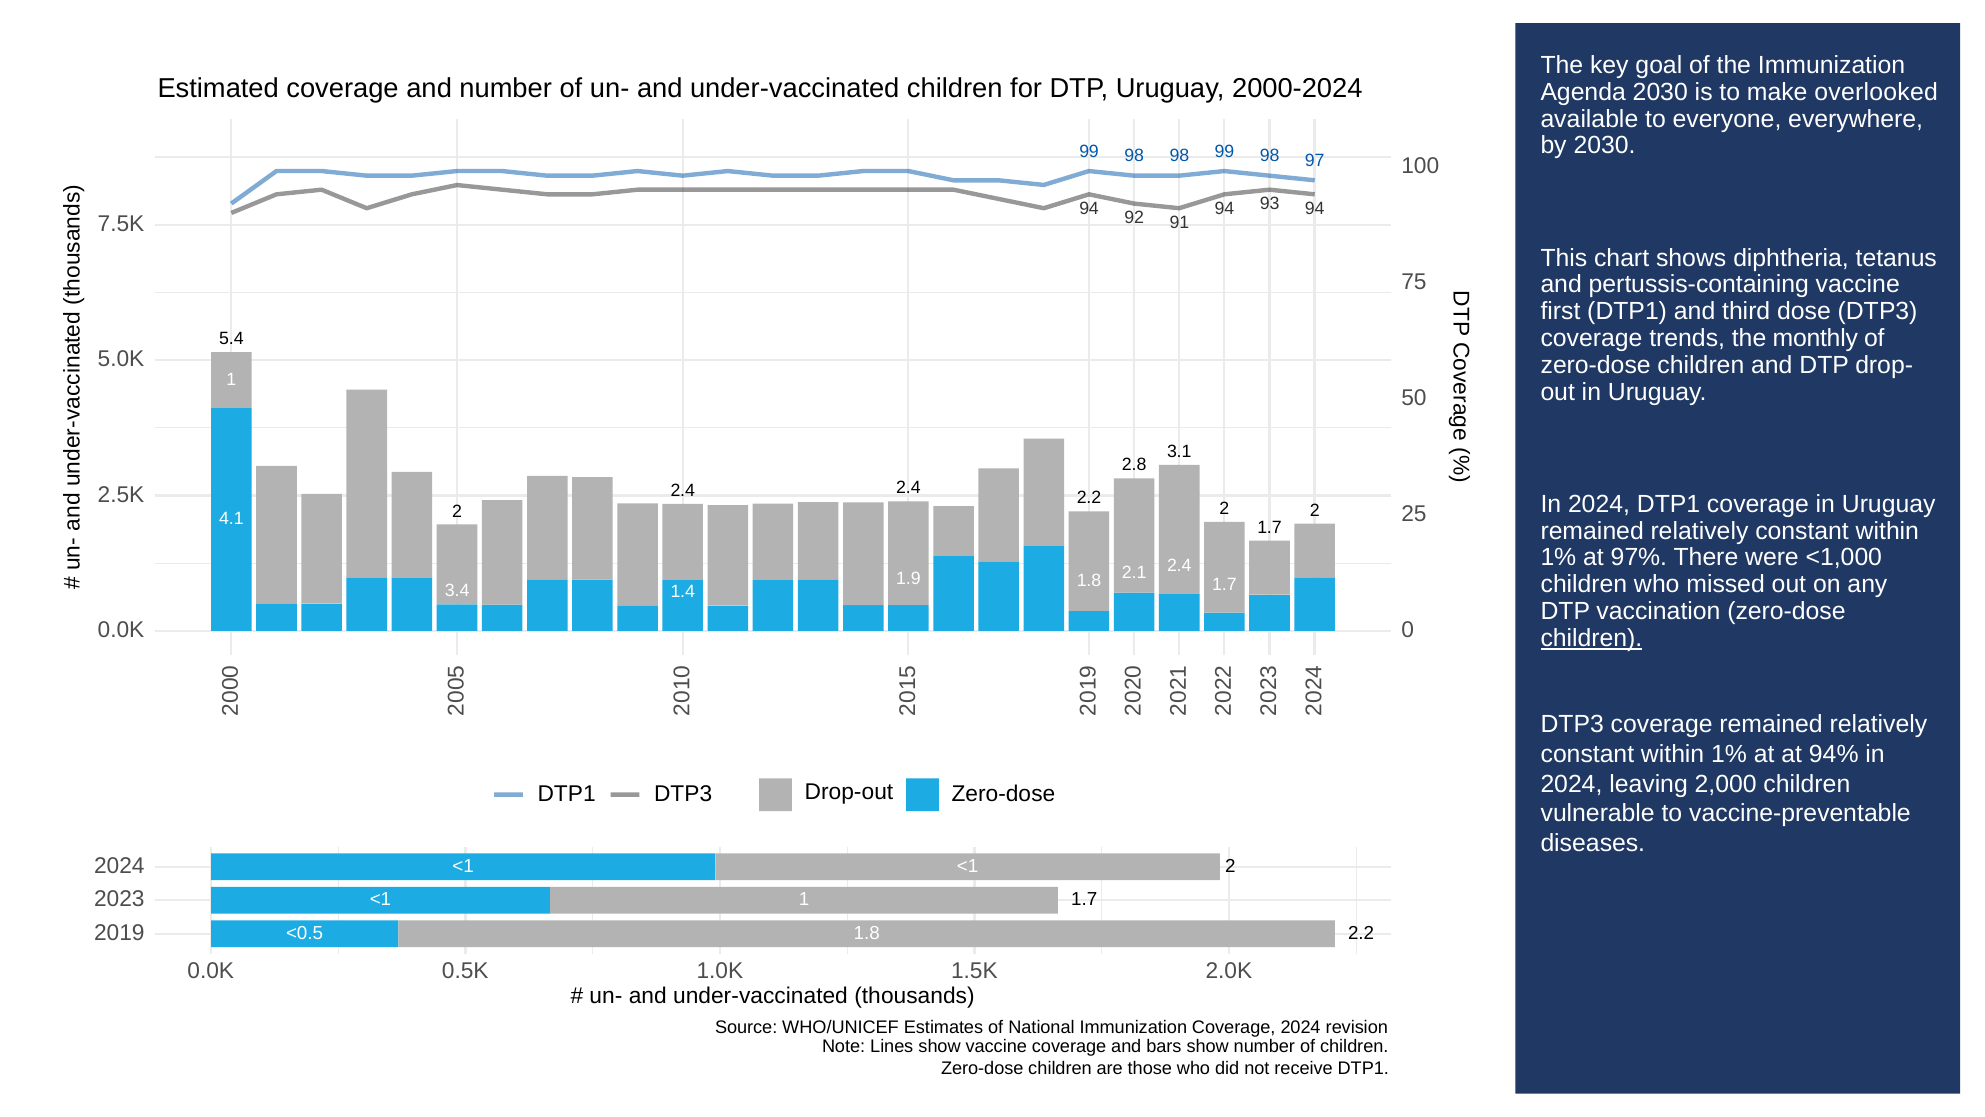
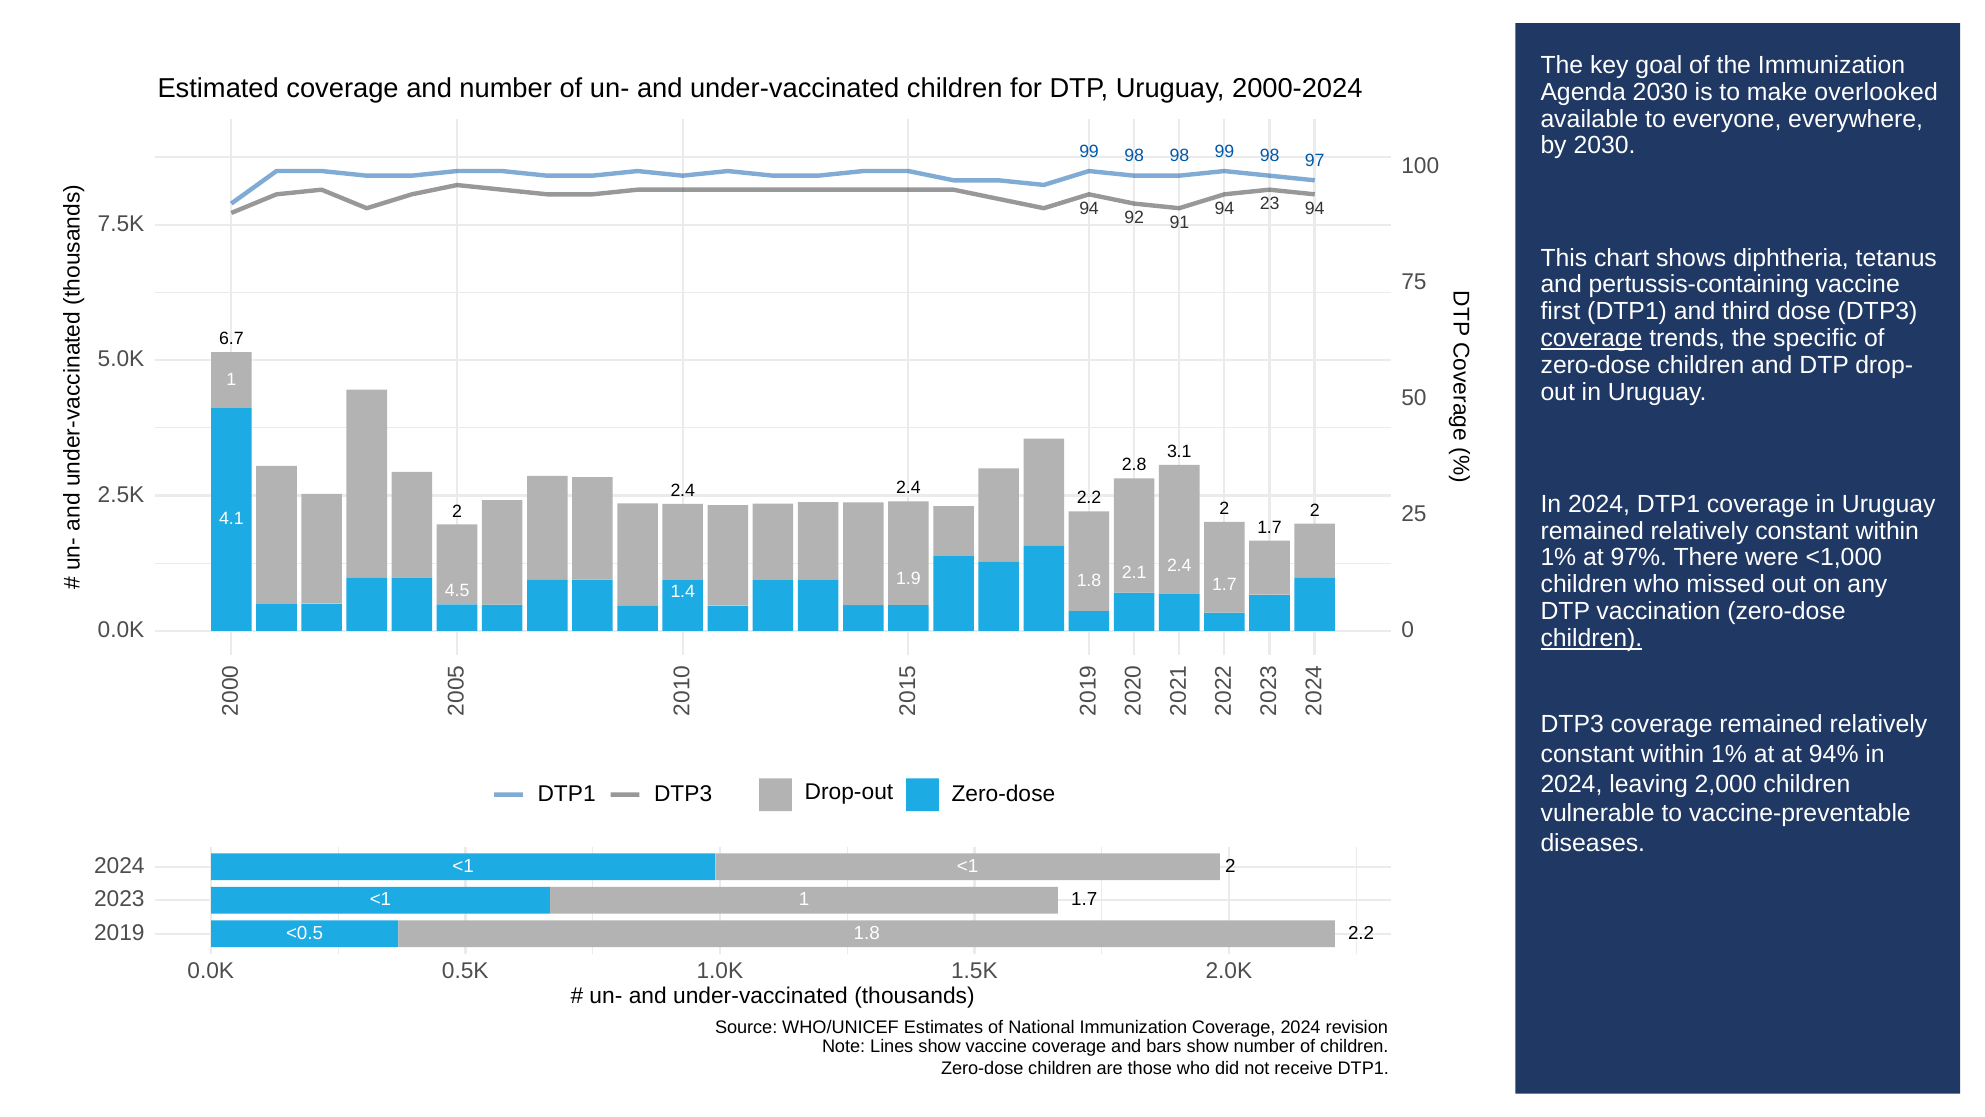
93: 93 -> 23
coverage at (1591, 338) underline: none -> present
monthly: monthly -> specific
5.4: 5.4 -> 6.7
3.4: 3.4 -> 4.5
